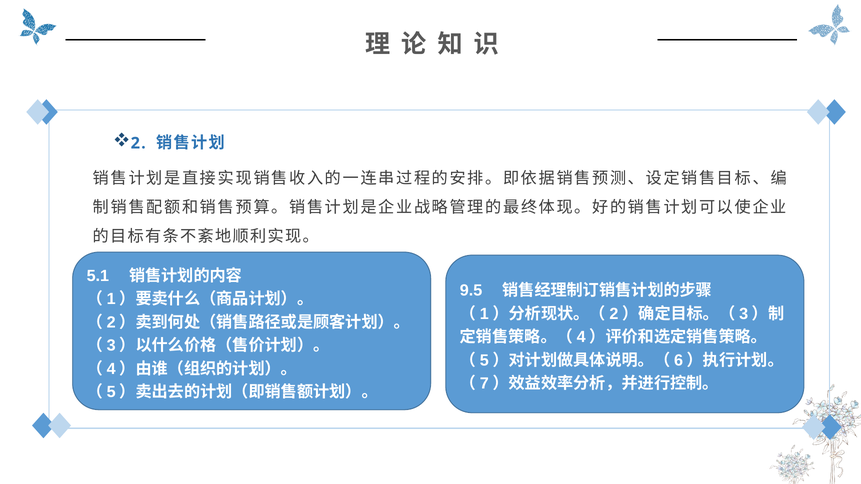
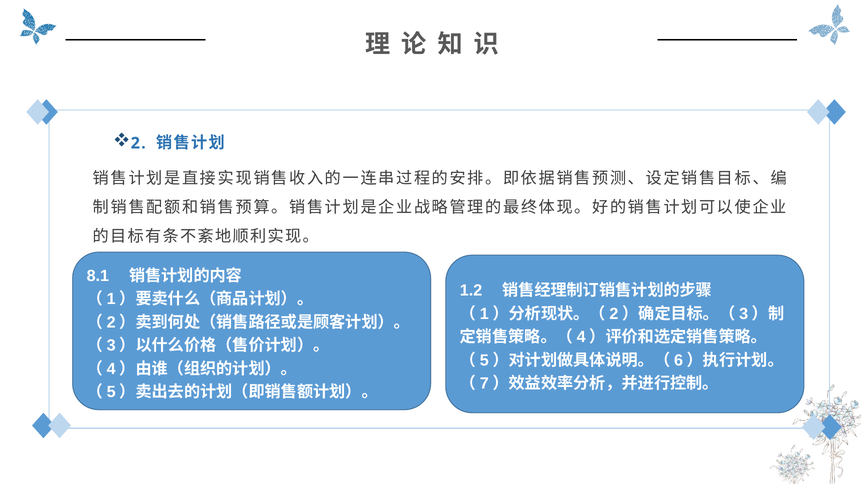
5.1: 5.1 -> 8.1
9.5: 9.5 -> 1.2
